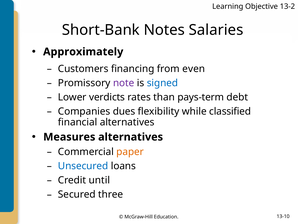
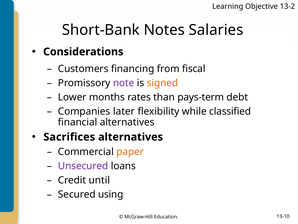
Approximately: Approximately -> Considerations
even: even -> fiscal
signed colour: blue -> orange
verdicts: verdicts -> months
dues: dues -> later
Measures: Measures -> Sacrifices
Unsecured colour: blue -> purple
three: three -> using
